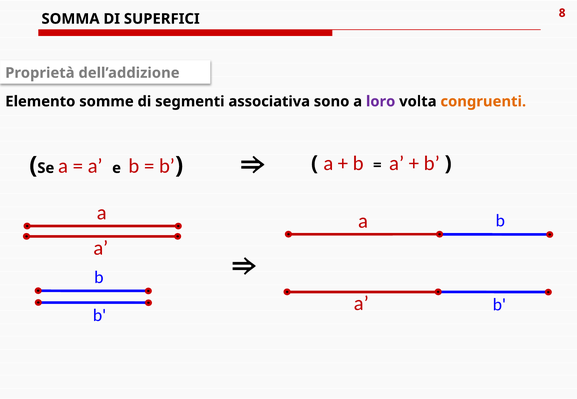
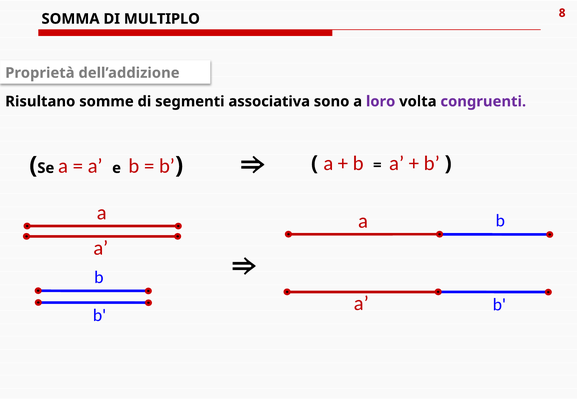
SUPERFICI: SUPERFICI -> MULTIPLO
Elemento: Elemento -> Risultano
congruenti colour: orange -> purple
